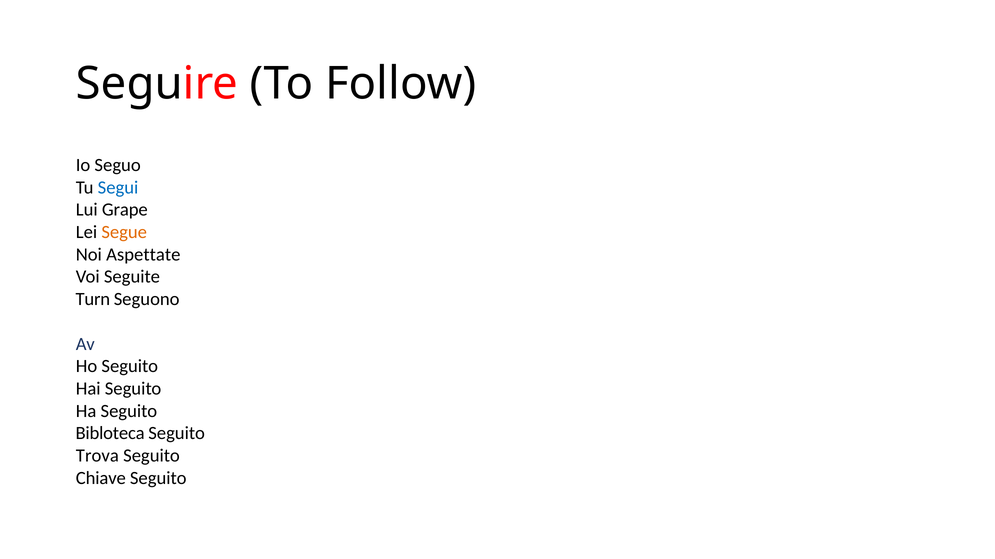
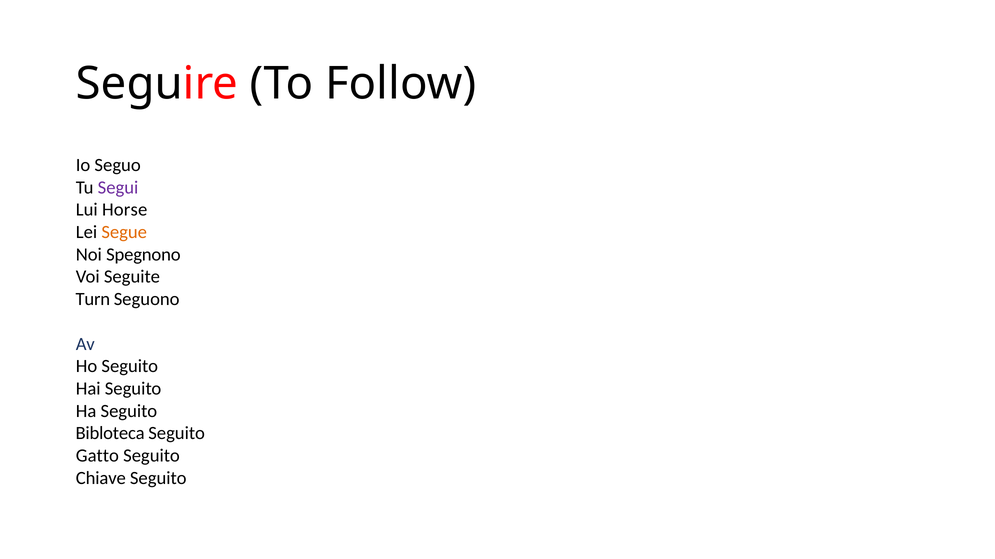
Segui colour: blue -> purple
Grape: Grape -> Horse
Aspettate: Aspettate -> Spegnono
Trova: Trova -> Gatto
